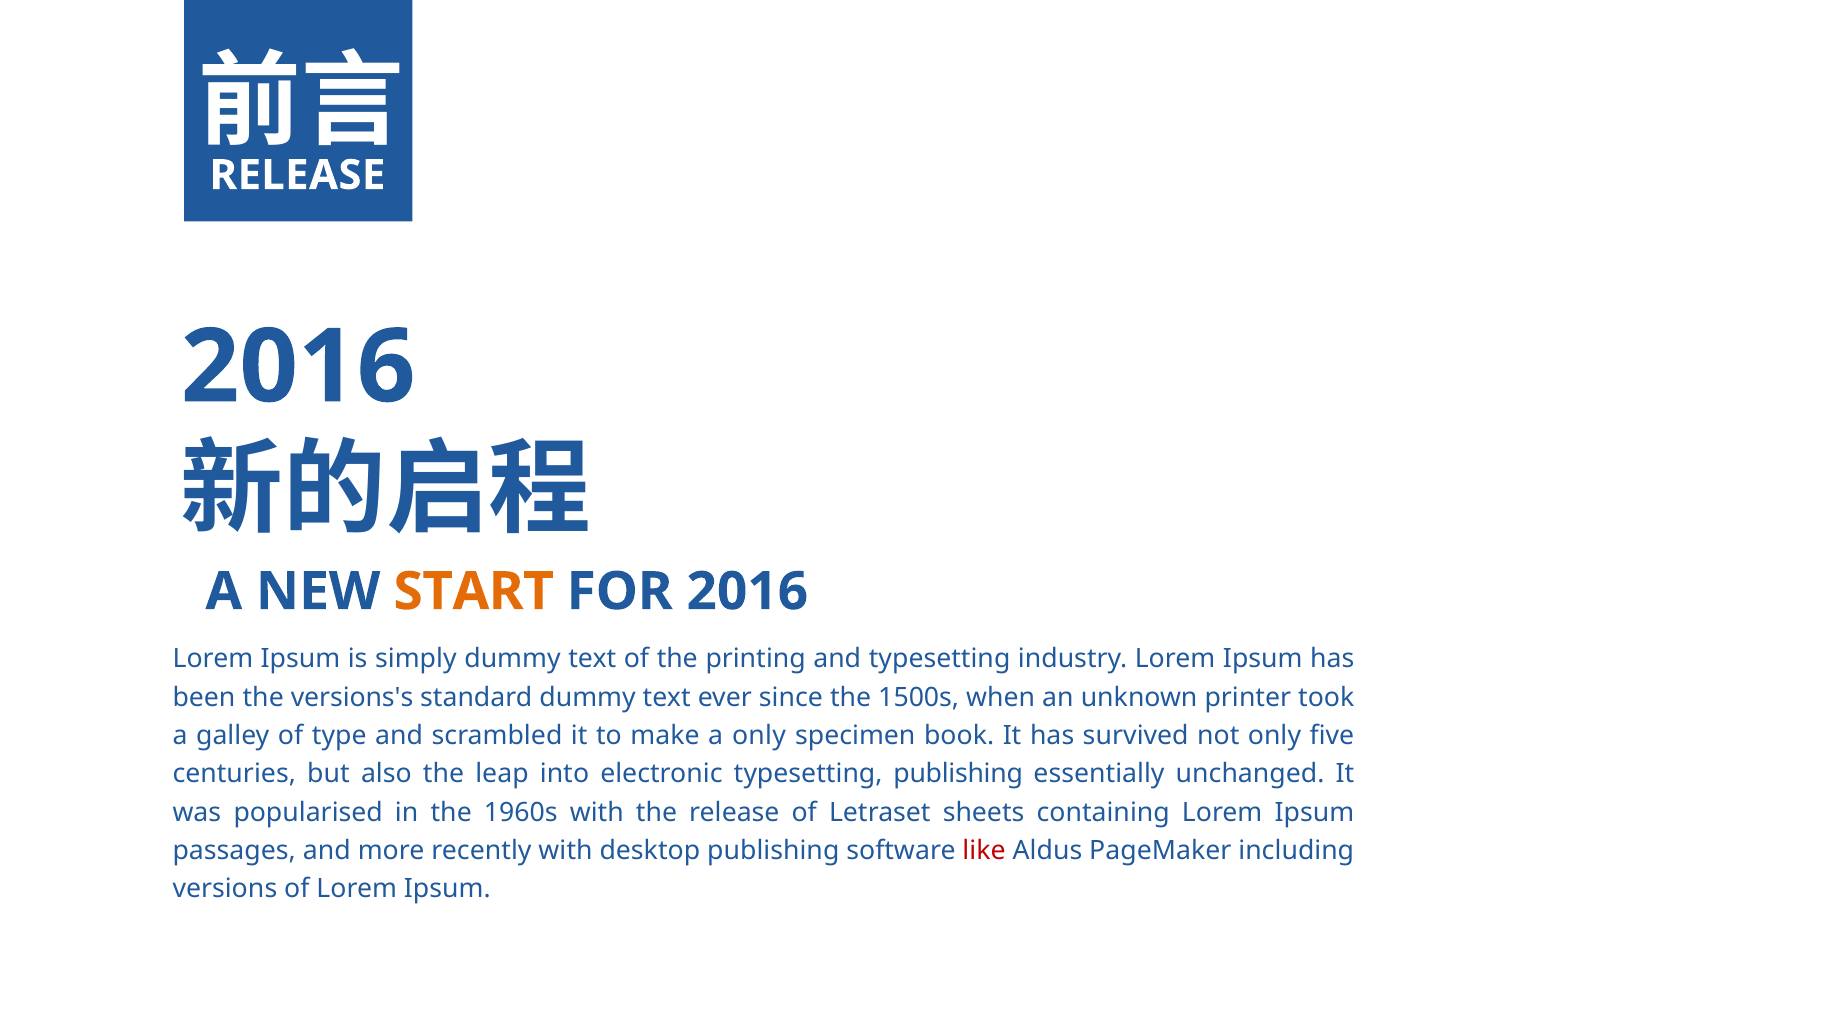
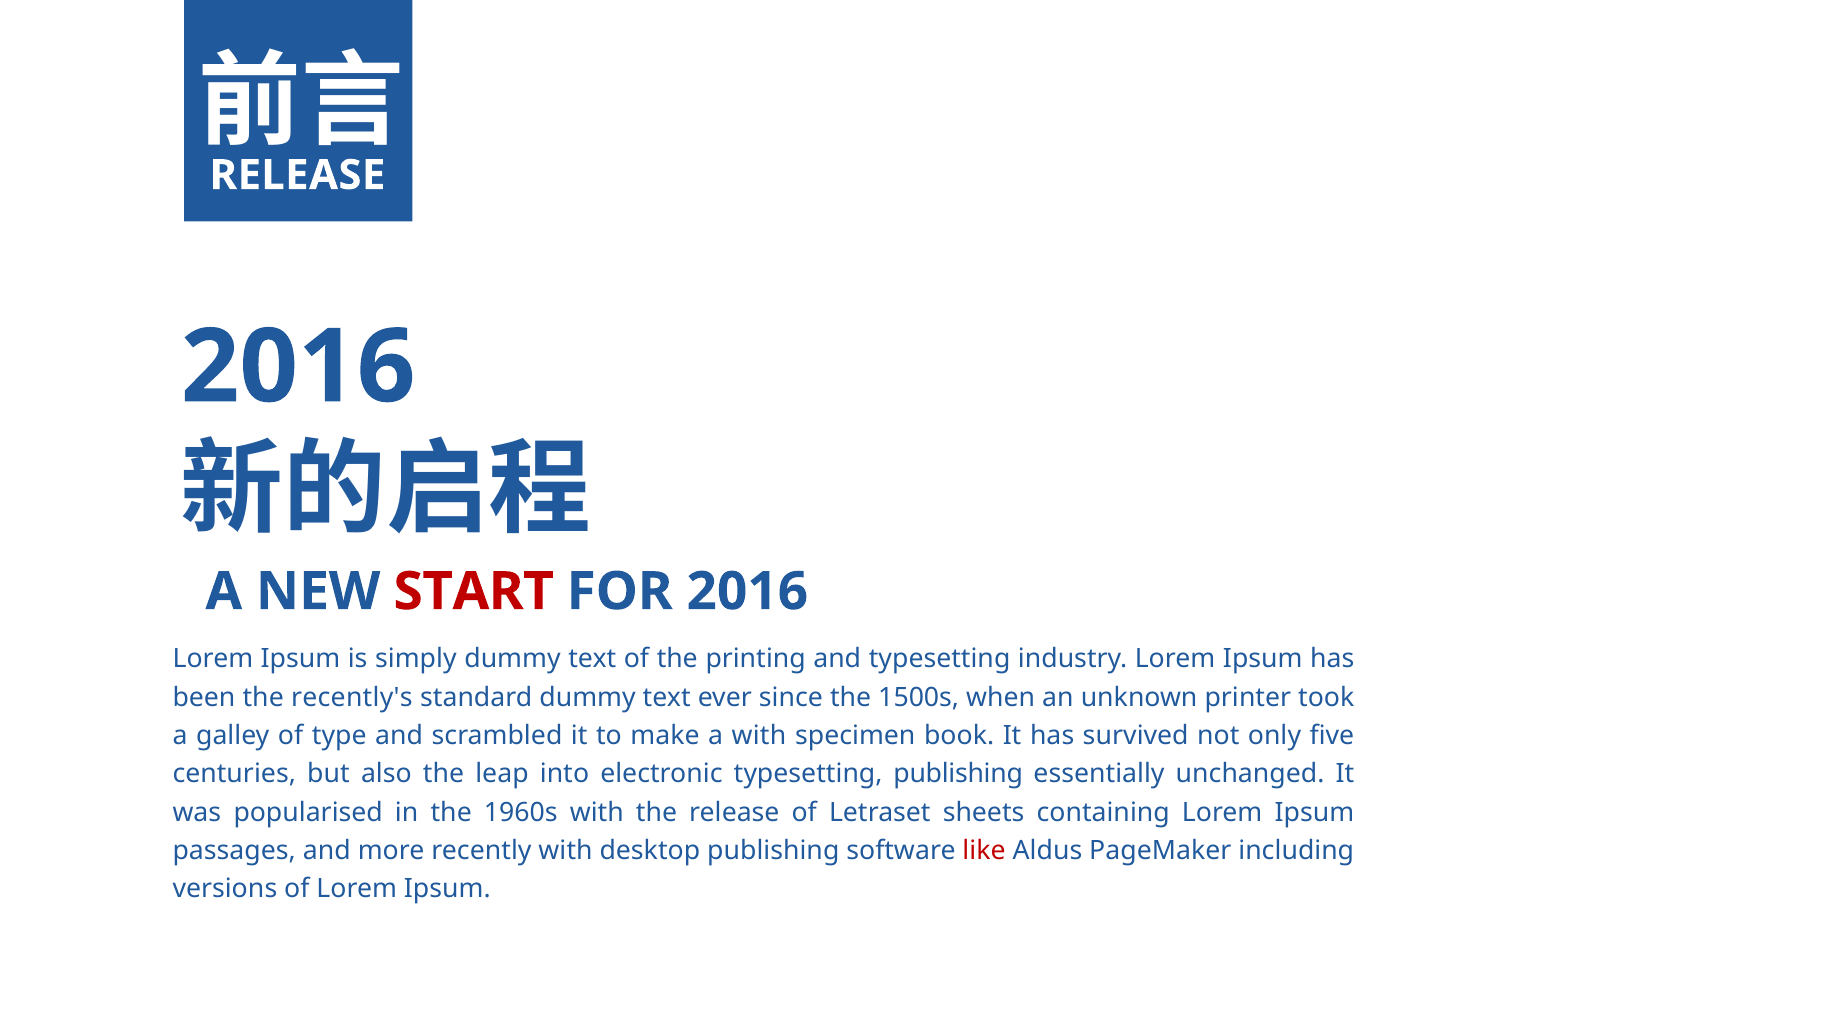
START colour: orange -> red
versions's: versions's -> recently's
a only: only -> with
